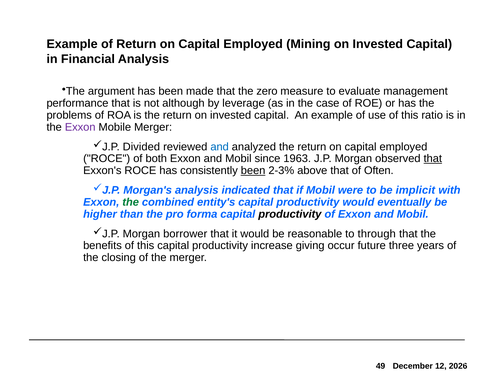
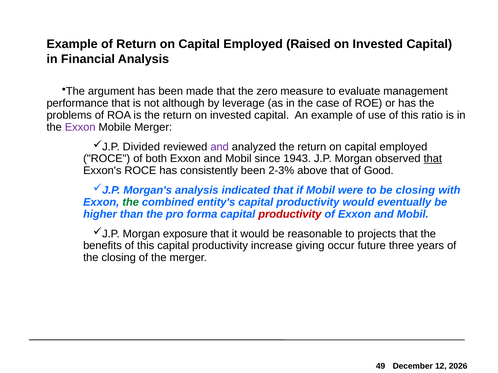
Mining: Mining -> Raised
and at (220, 147) colour: blue -> purple
1963: 1963 -> 1943
been at (253, 171) underline: present -> none
Often: Often -> Good
be implicit: implicit -> closing
productivity at (290, 214) colour: black -> red
borrower: borrower -> exposure
through: through -> projects
